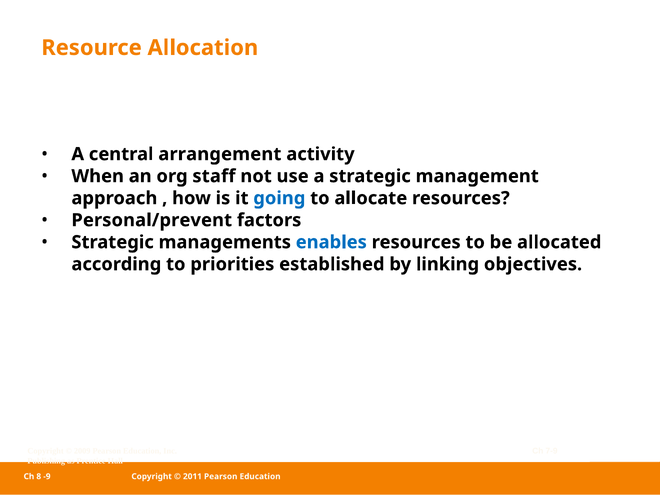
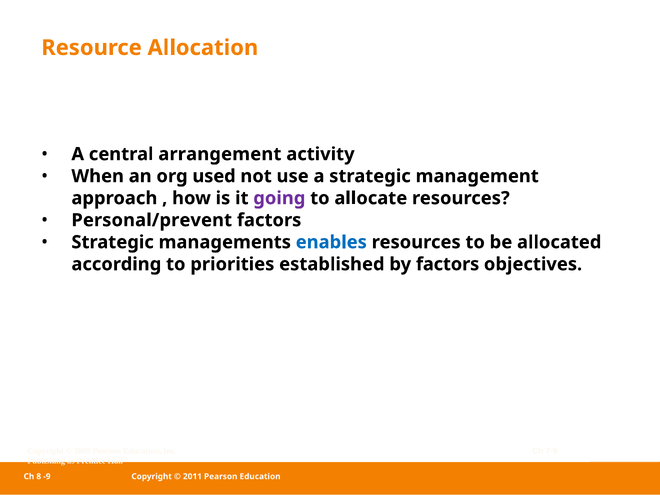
staff: staff -> used
going colour: blue -> purple
by linking: linking -> factors
